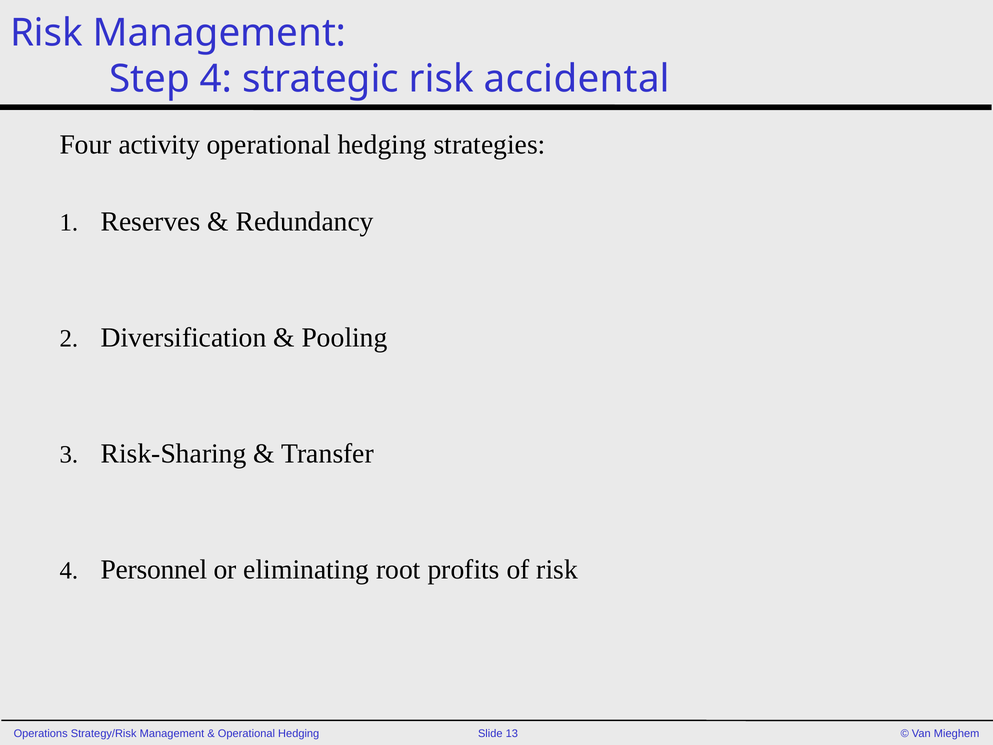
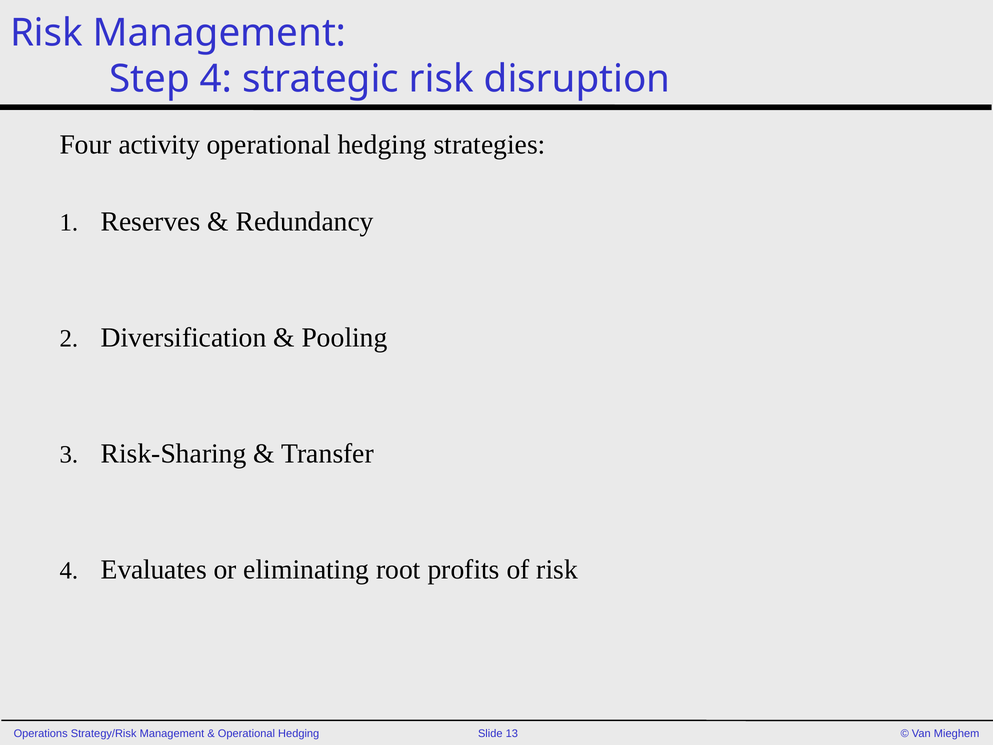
accidental: accidental -> disruption
Personnel: Personnel -> Evaluates
